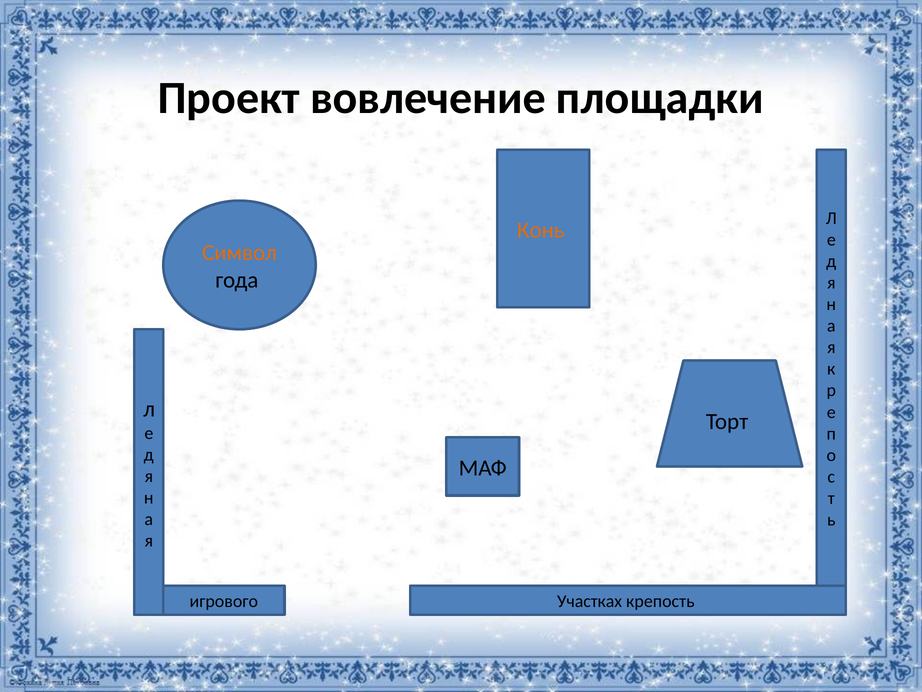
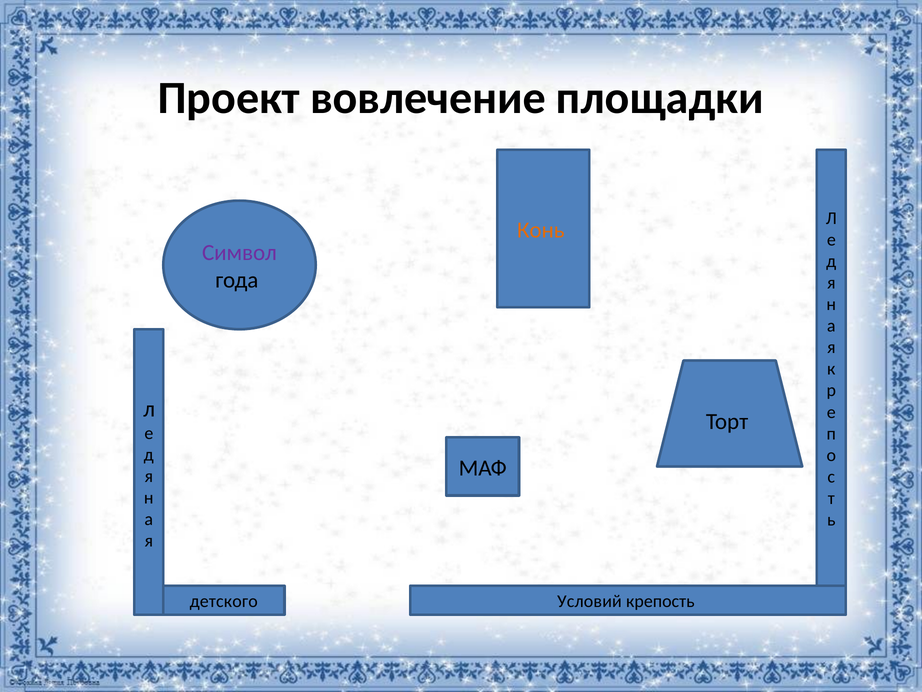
Символ colour: orange -> purple
игрового: игрового -> детского
Участках: Участках -> Условий
